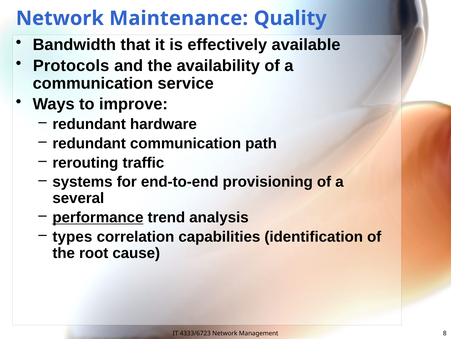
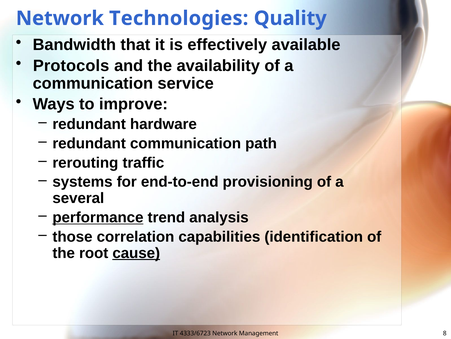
Maintenance: Maintenance -> Technologies
types: types -> those
cause underline: none -> present
